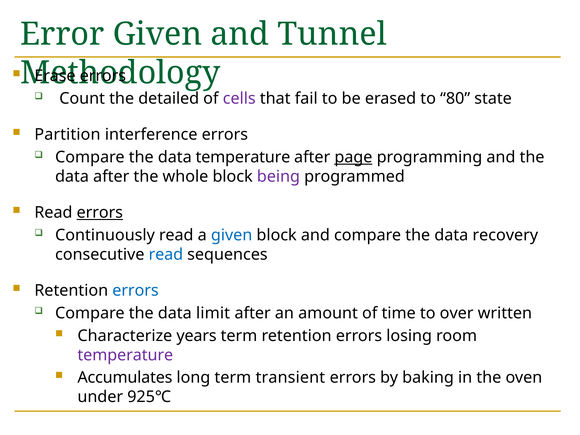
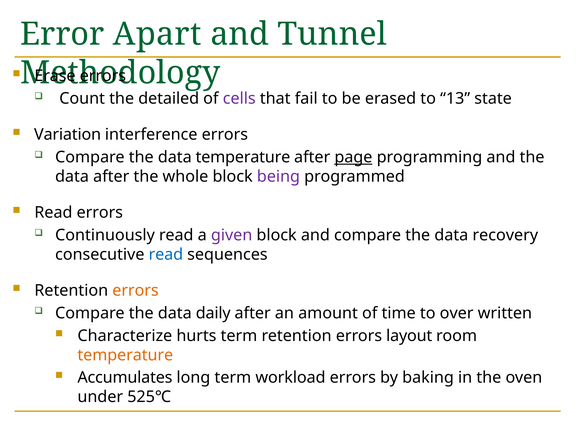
Error Given: Given -> Apart
80: 80 -> 13
Partition: Partition -> Variation
errors at (100, 213) underline: present -> none
given at (232, 235) colour: blue -> purple
errors at (135, 291) colour: blue -> orange
limit: limit -> daily
years: years -> hurts
losing: losing -> layout
temperature at (125, 355) colour: purple -> orange
transient: transient -> workload
925℃: 925℃ -> 525℃
